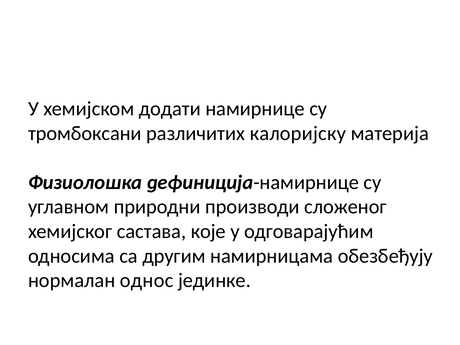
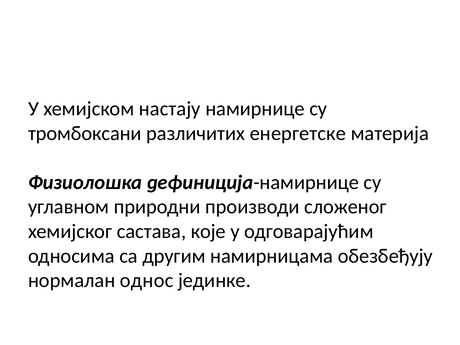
додати: додати -> настају
калоријску: калоријску -> енергетске
